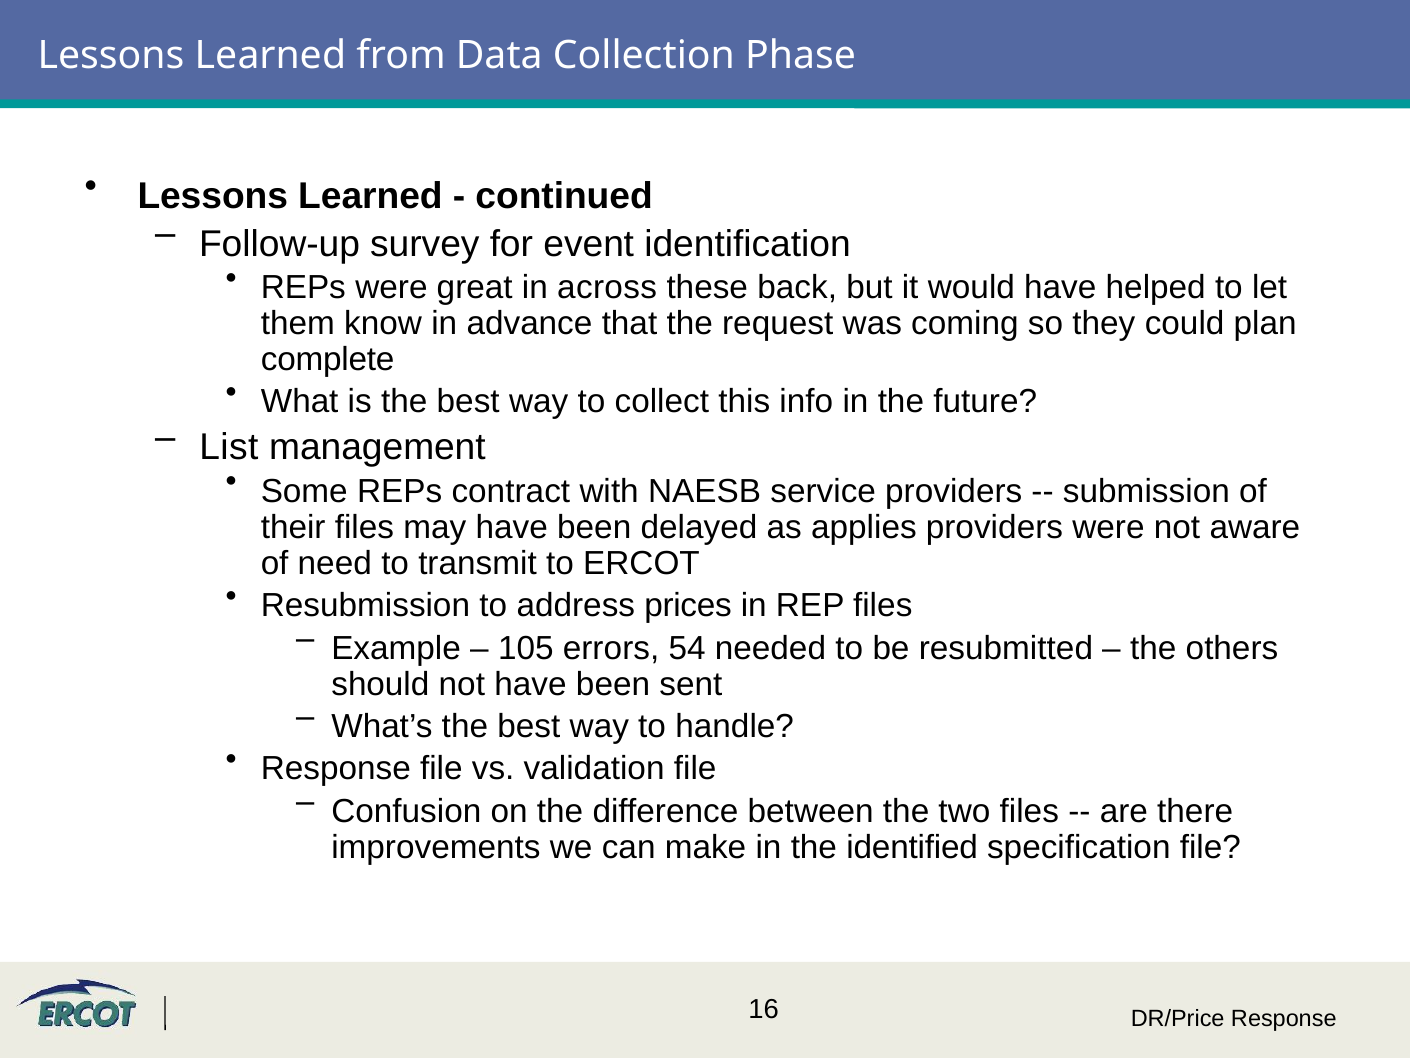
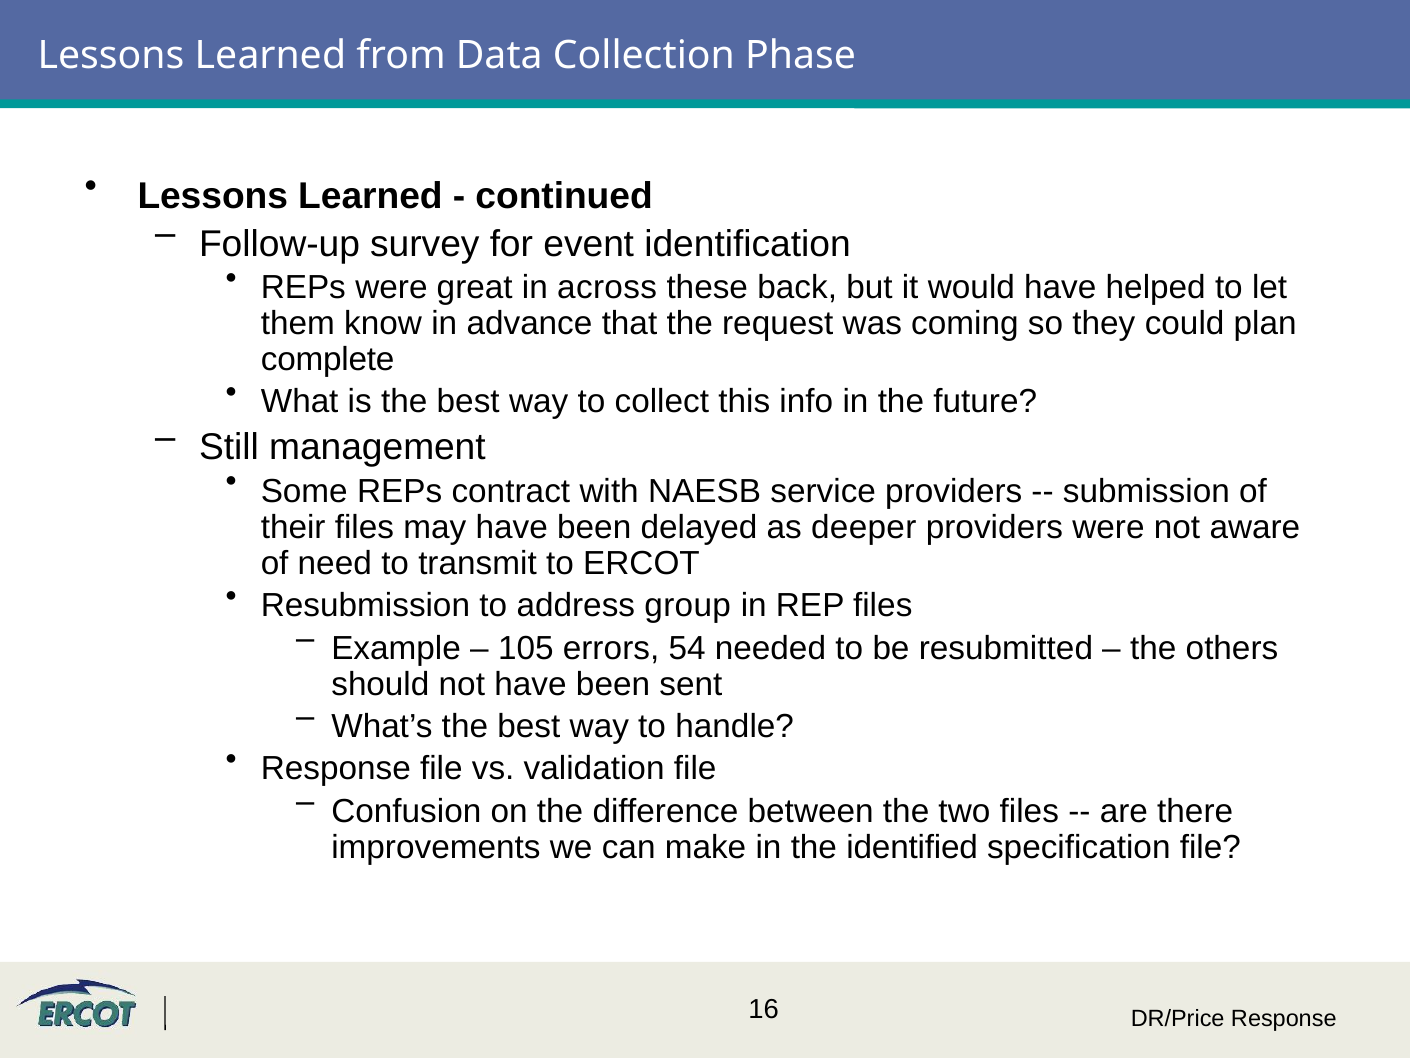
List: List -> Still
applies: applies -> deeper
prices: prices -> group
